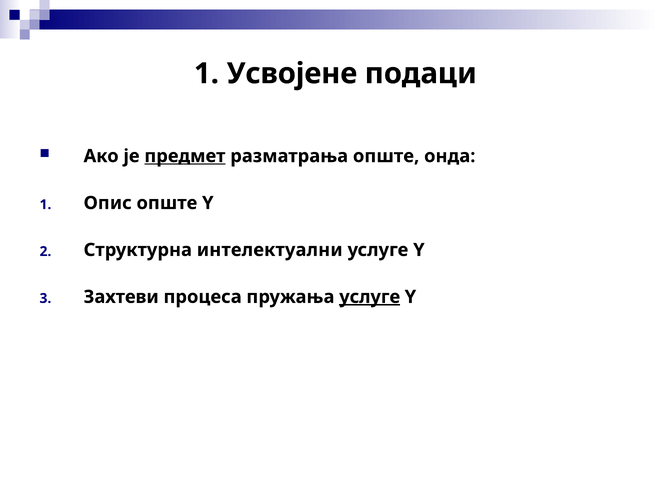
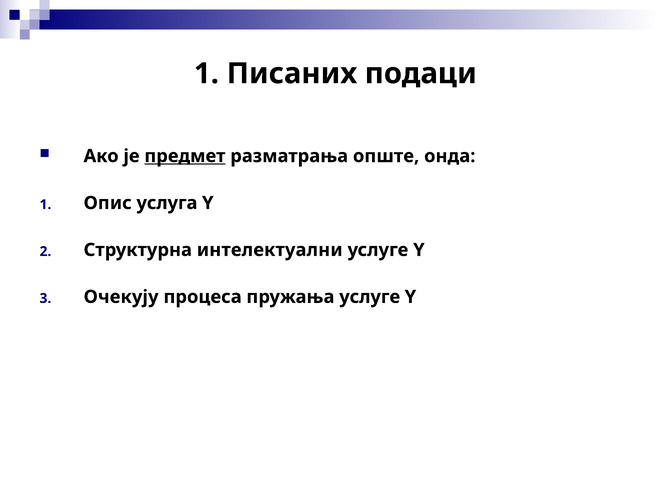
Усвојене: Усвојене -> Писаних
Опис опште: опште -> услуга
Захтеви: Захтеви -> Очекују
услуге at (370, 297) underline: present -> none
